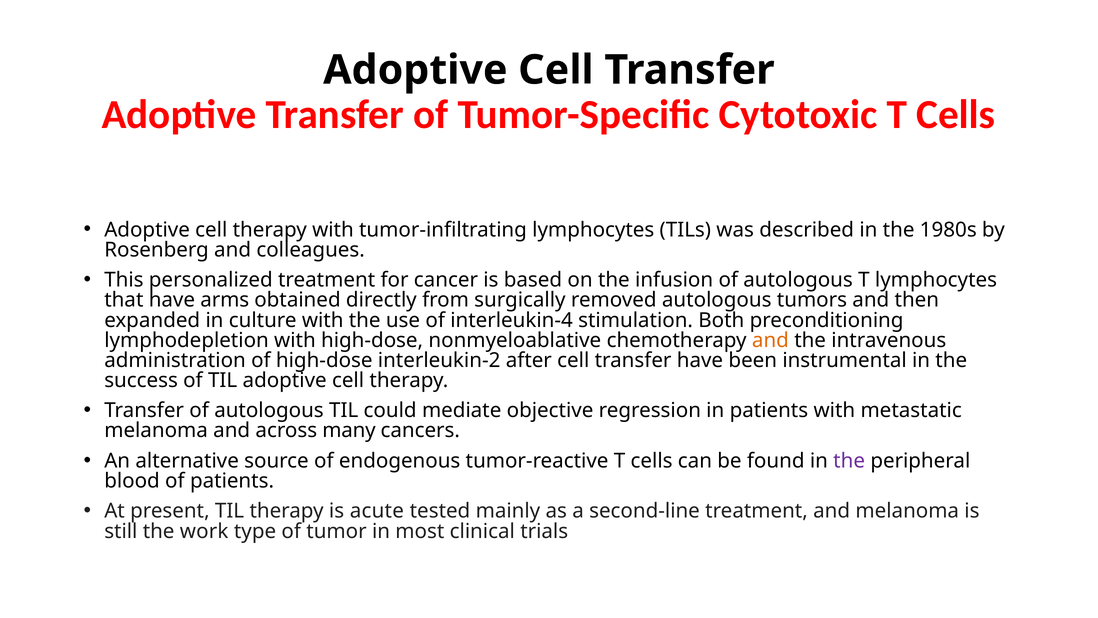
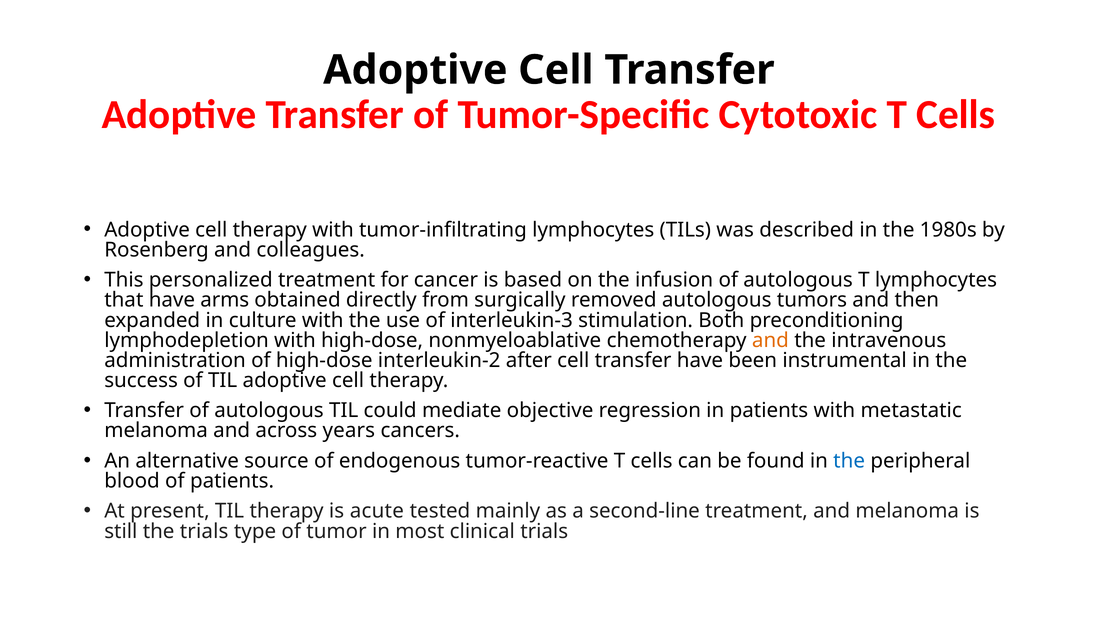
interleukin-4: interleukin-4 -> interleukin-3
many: many -> years
the at (849, 461) colour: purple -> blue
the work: work -> trials
